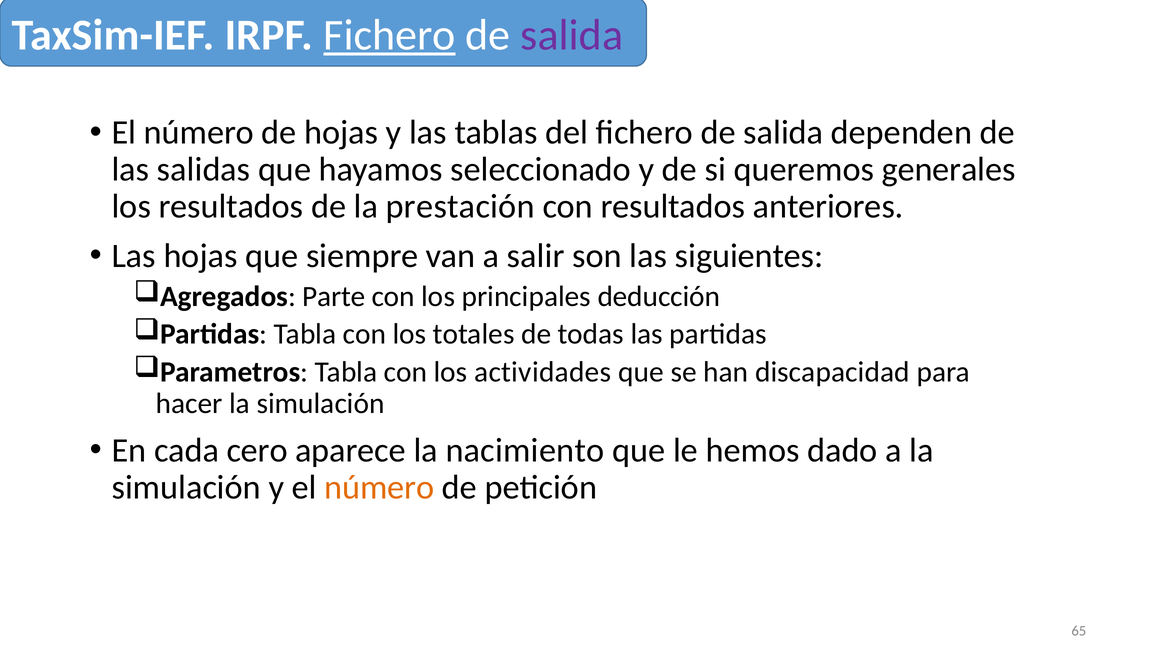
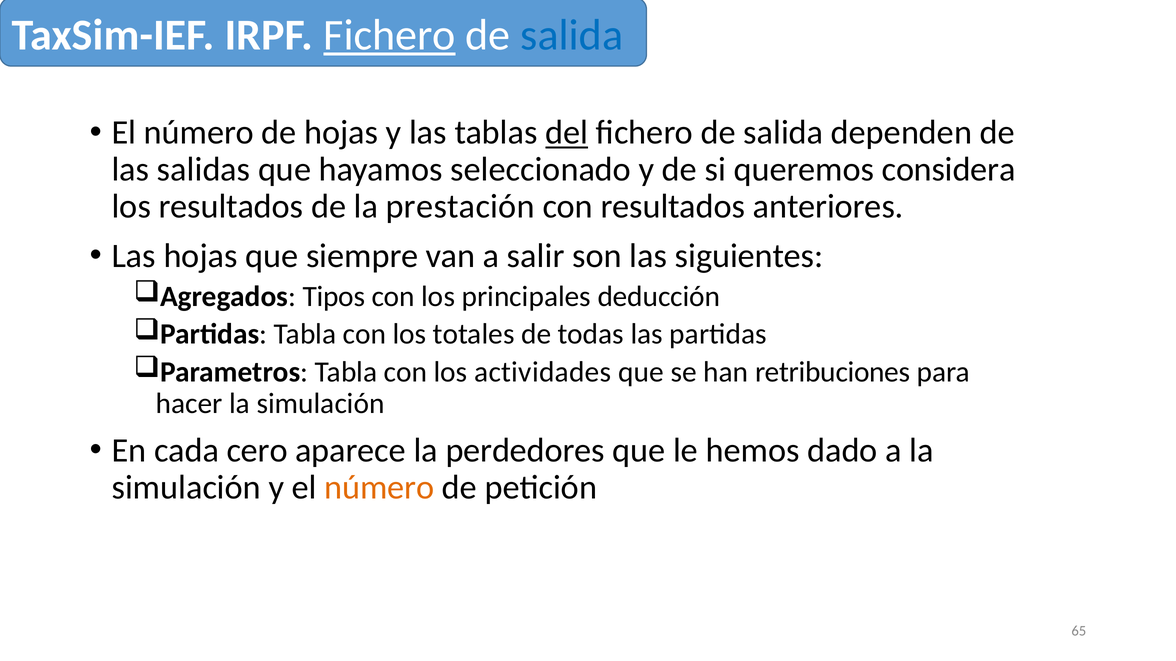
salida at (572, 35) colour: purple -> blue
del underline: none -> present
generales: generales -> considera
Parte: Parte -> Tipos
discapacidad: discapacidad -> retribuciones
nacimiento: nacimiento -> perdedores
